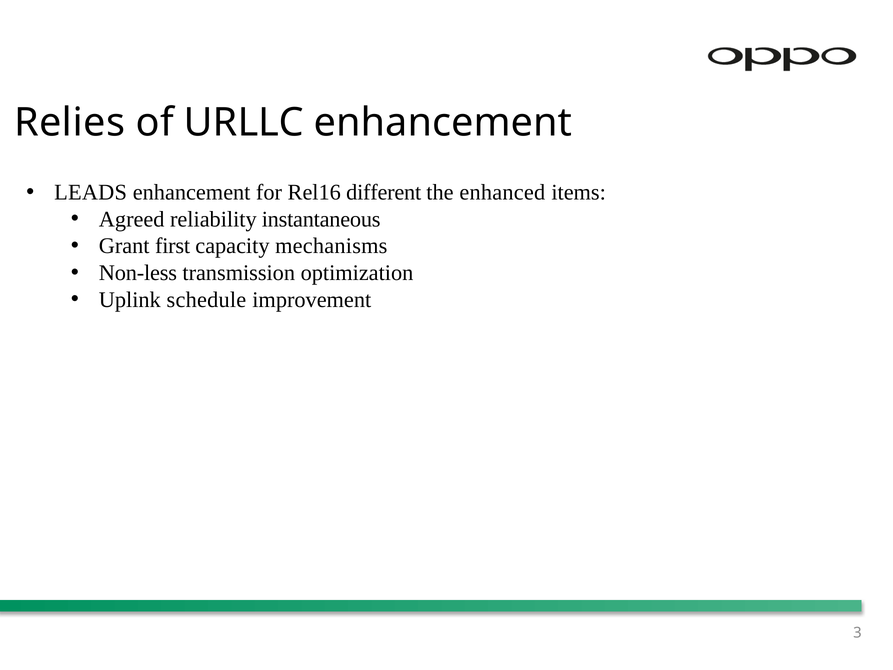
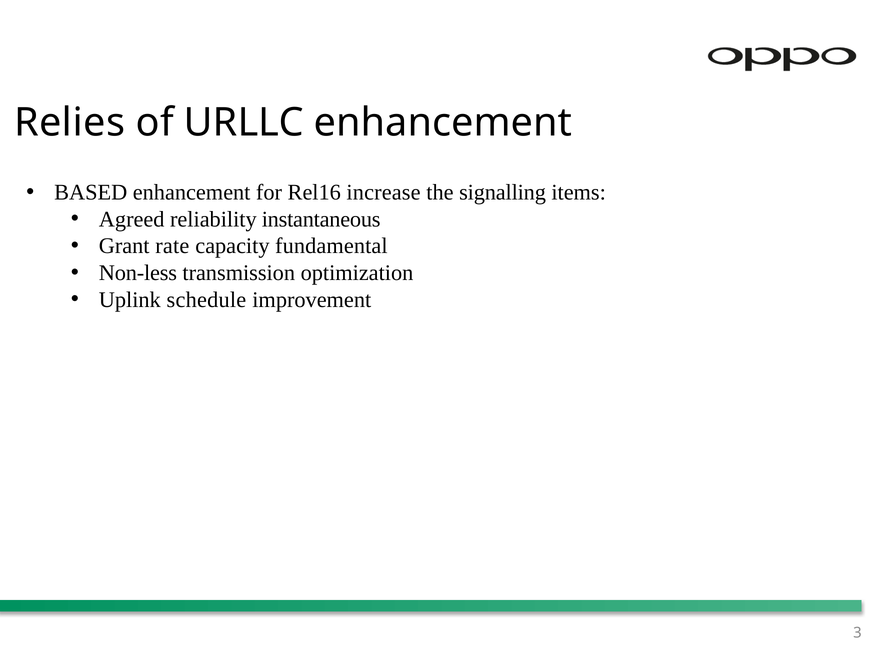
LEADS: LEADS -> BASED
different: different -> increase
enhanced: enhanced -> signalling
first: first -> rate
mechanisms: mechanisms -> fundamental
